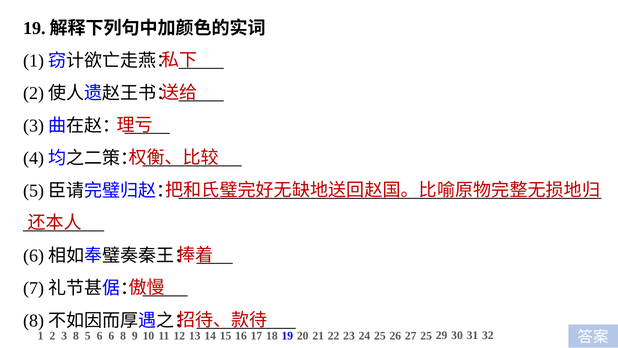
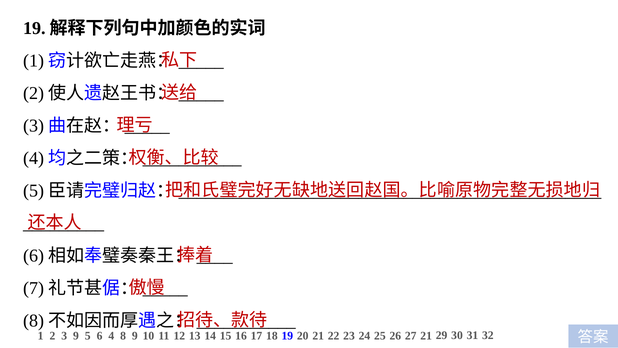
3 8: 8 -> 9
6 6: 6 -> 4
27 25: 25 -> 21
